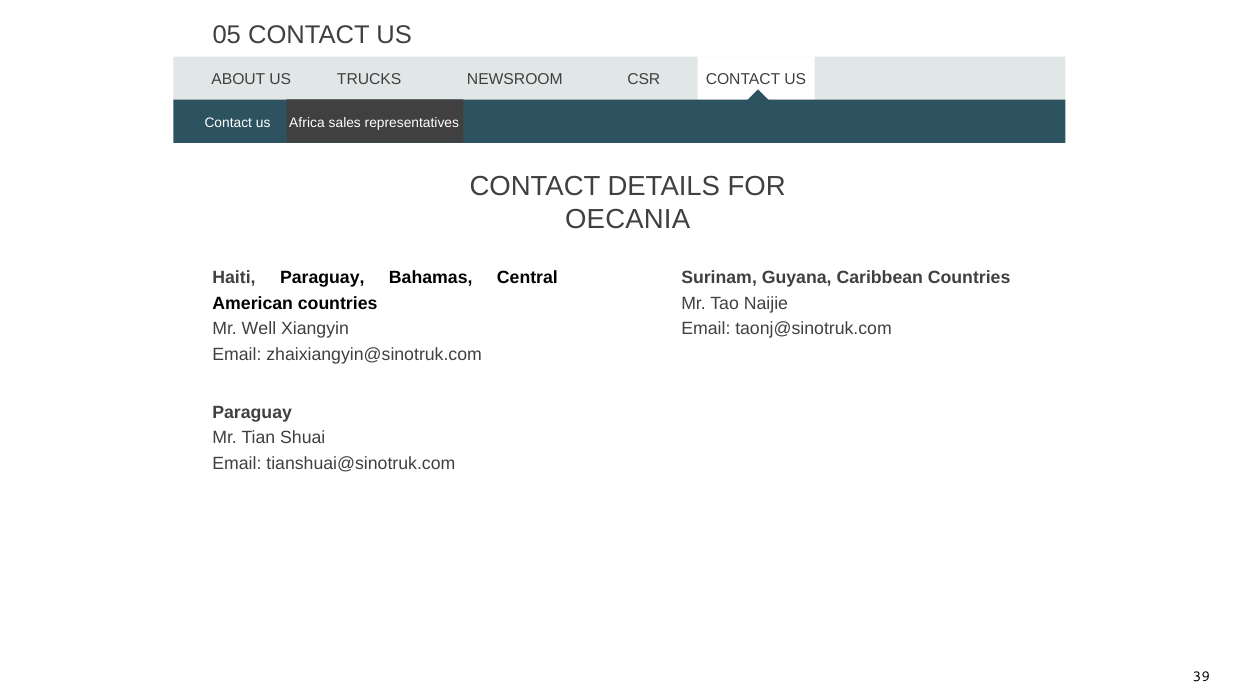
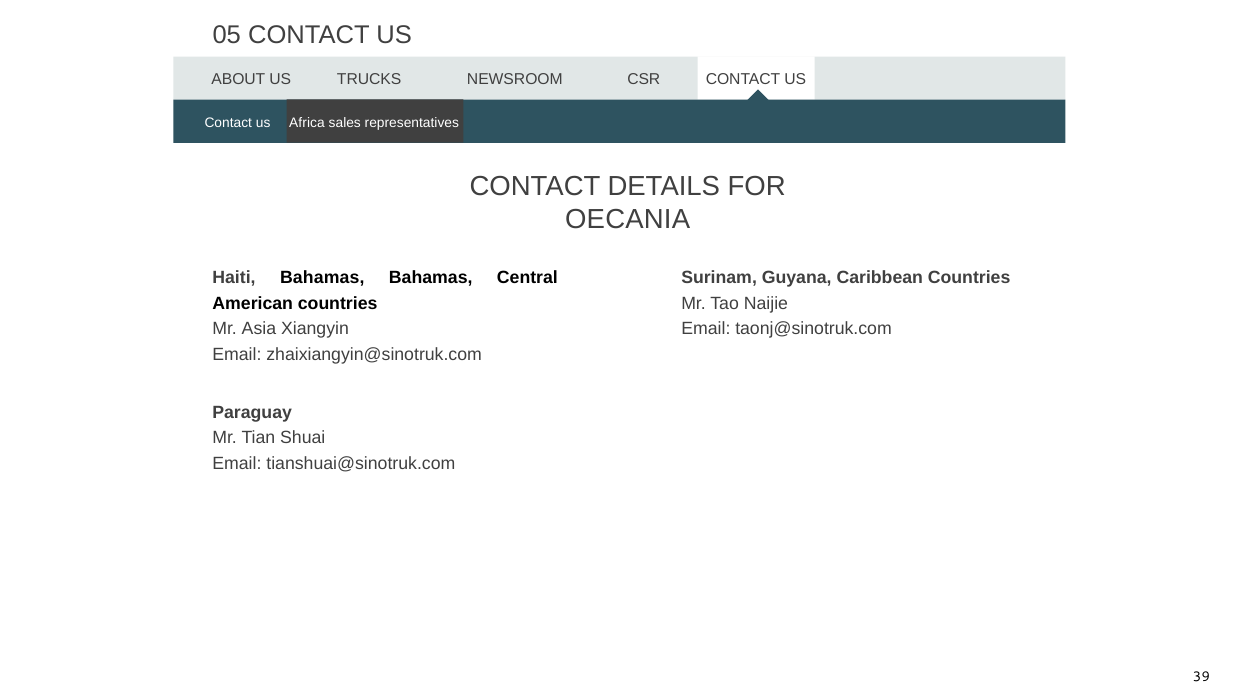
Haiti Paraguay: Paraguay -> Bahamas
Well: Well -> Asia
